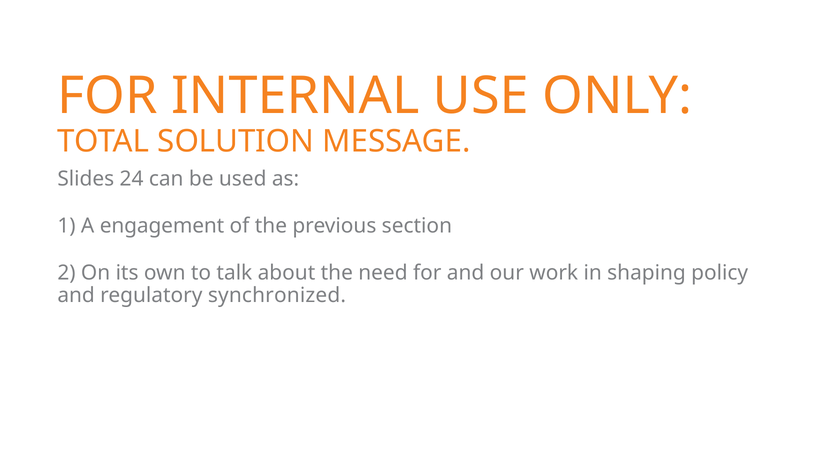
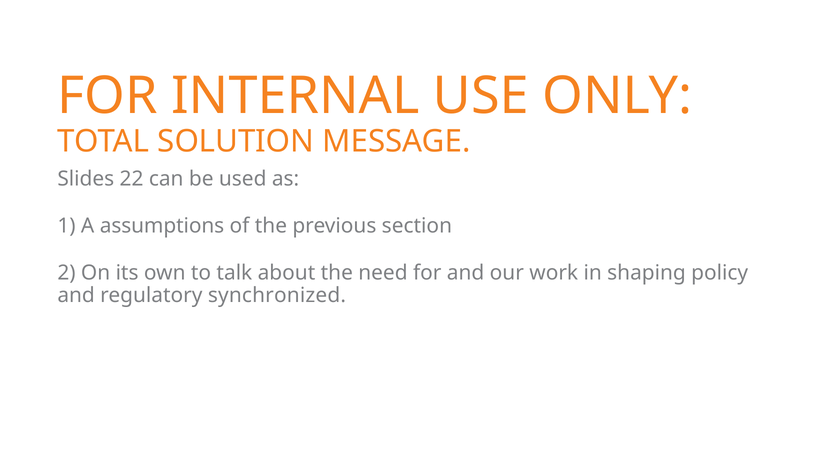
24: 24 -> 22
engagement: engagement -> assumptions
